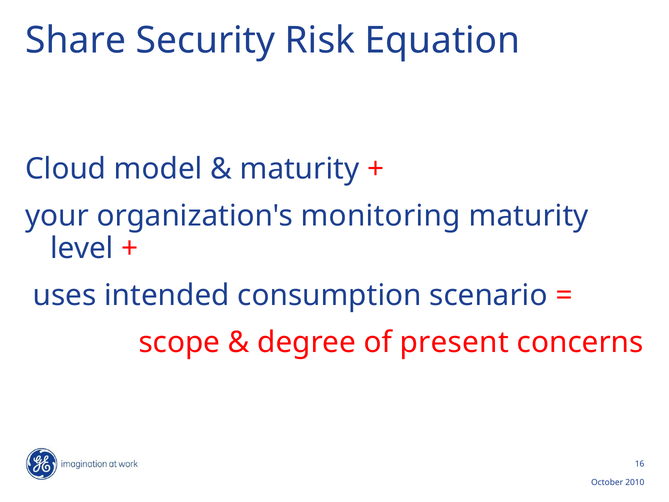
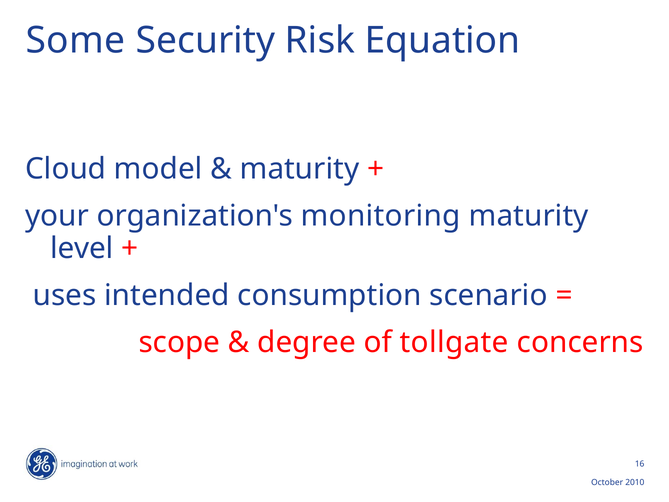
Share: Share -> Some
present: present -> tollgate
